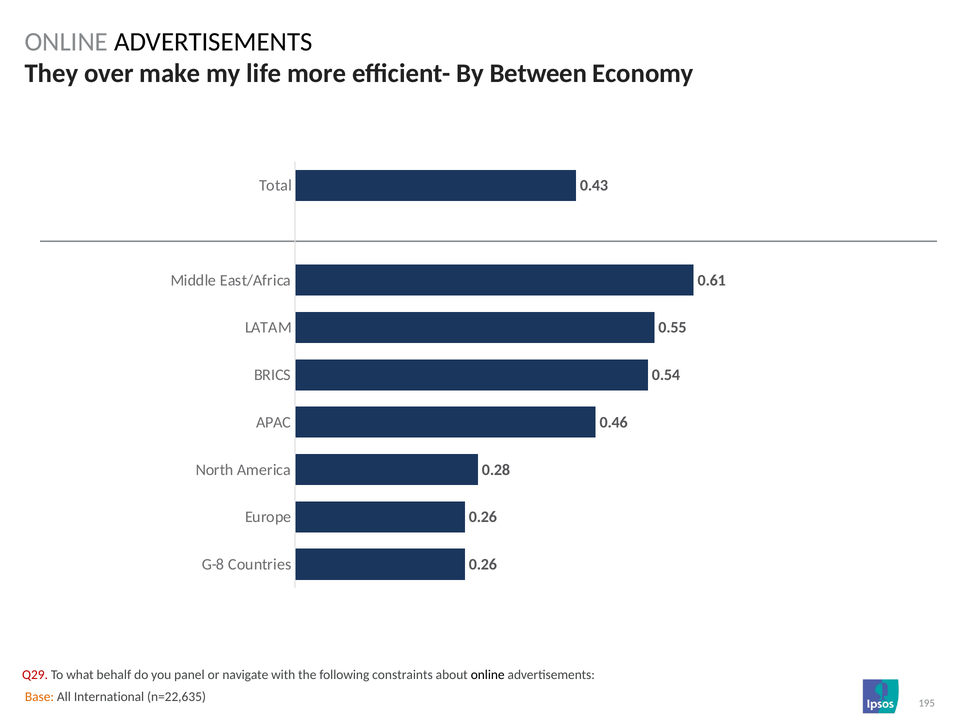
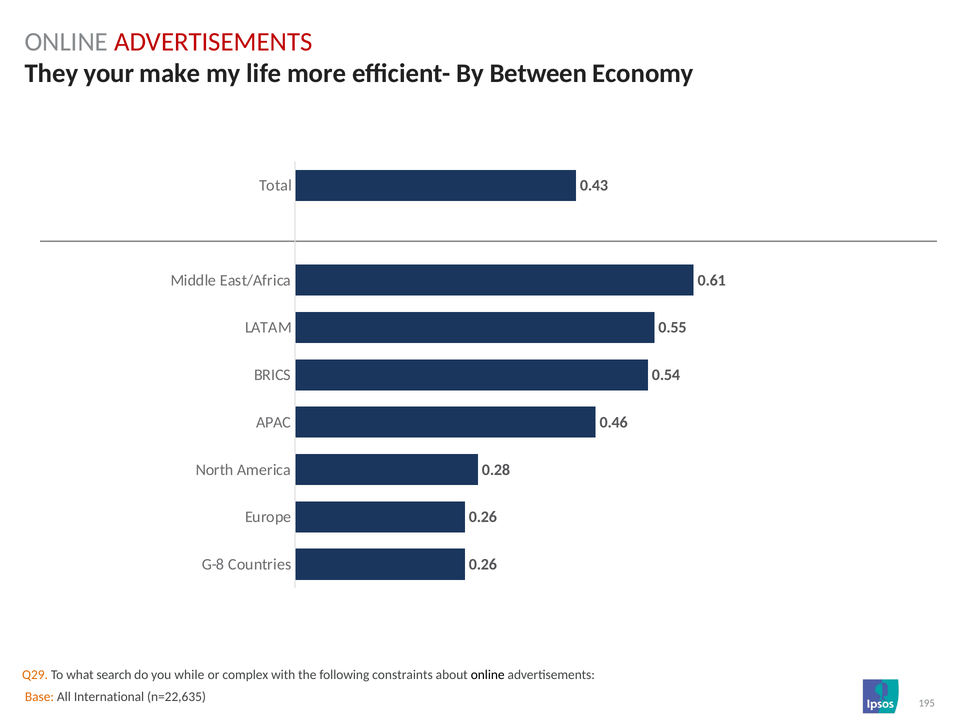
ADVERTISEMENTS at (213, 42) colour: black -> red
over: over -> your
Q29 colour: red -> orange
behalf: behalf -> search
panel: panel -> while
navigate: navigate -> complex
